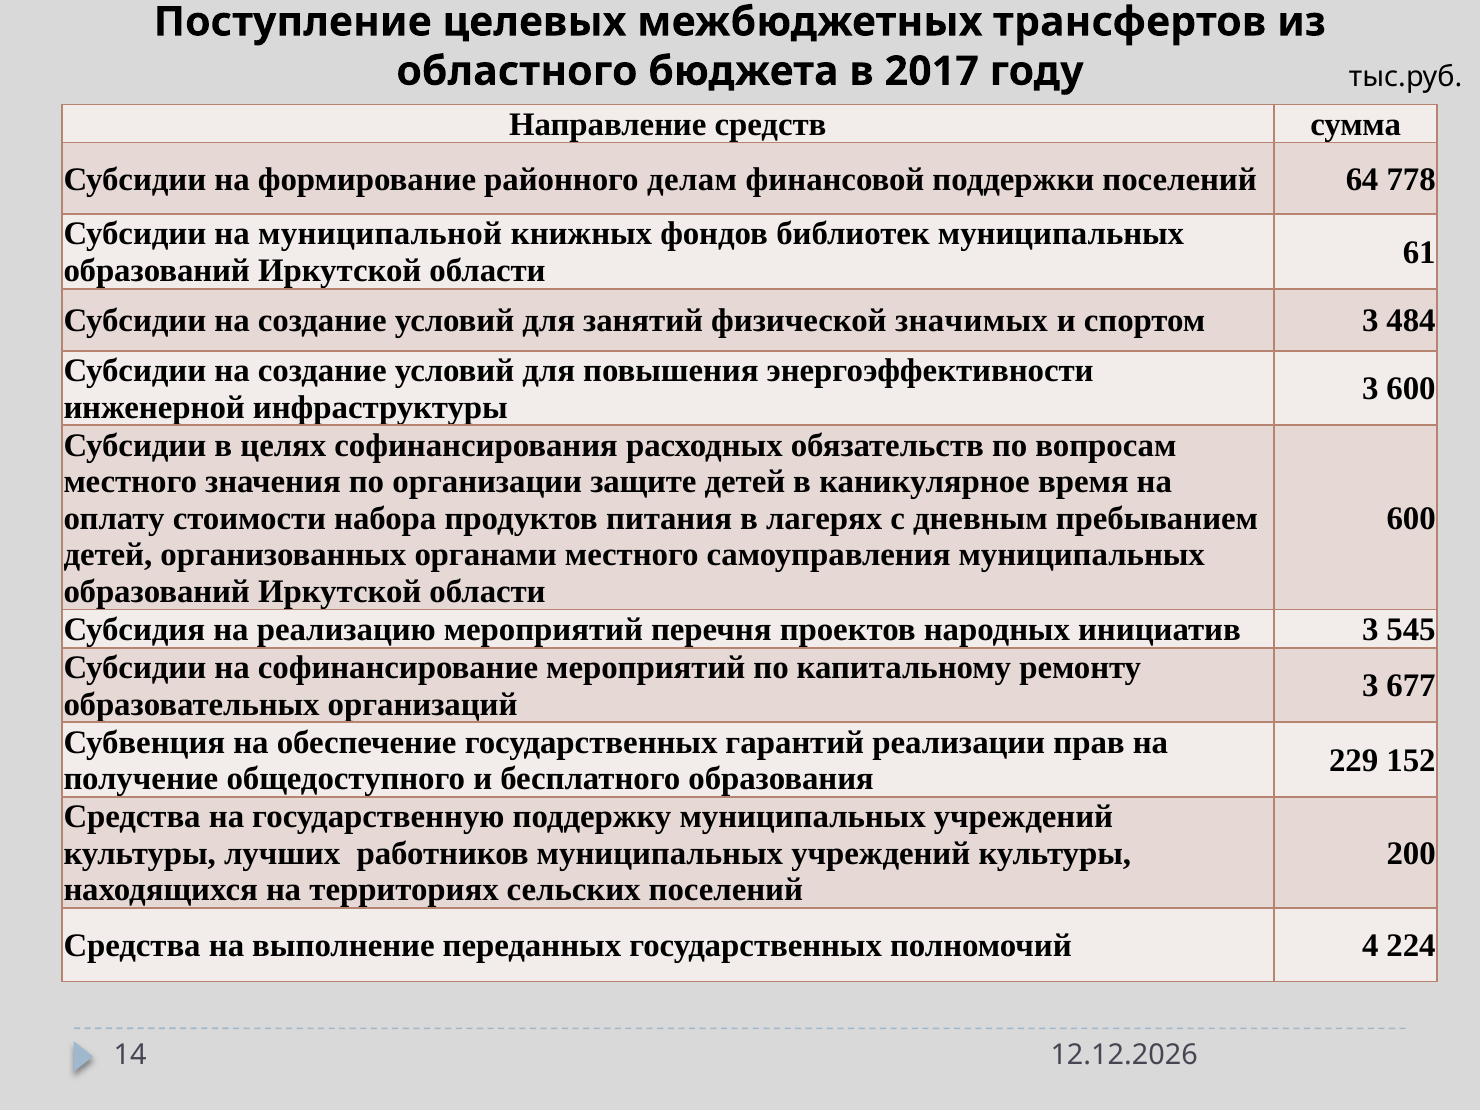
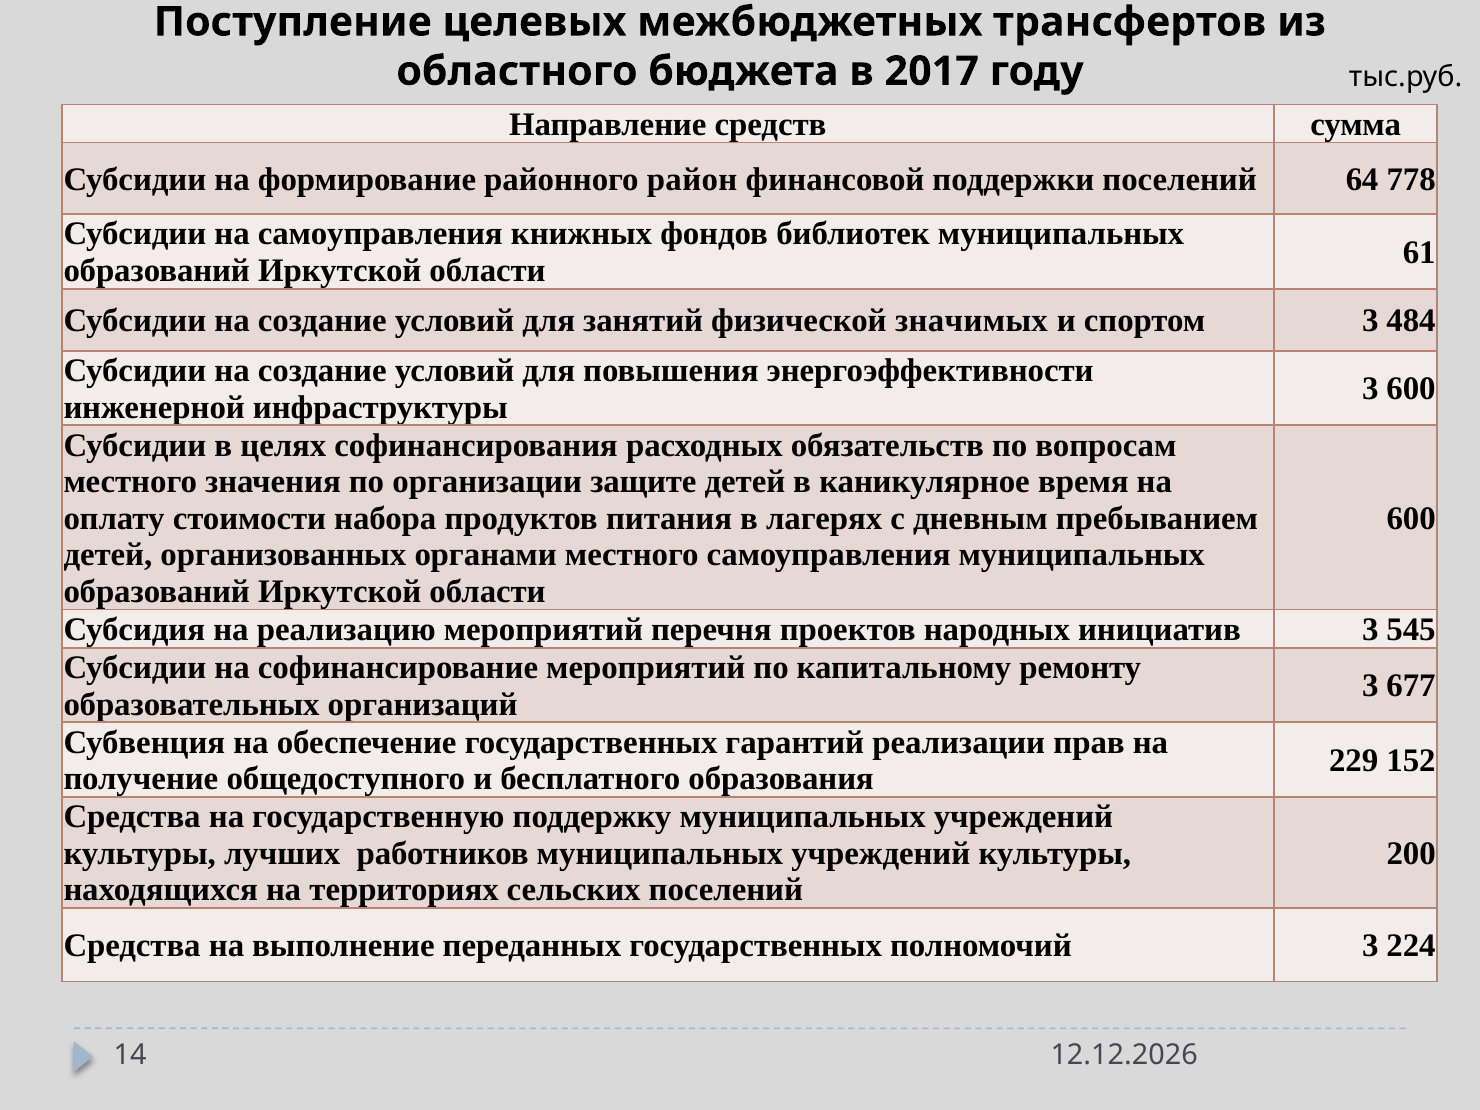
делам: делам -> район
на муниципальной: муниципальной -> самоуправления
полномочий 4: 4 -> 3
